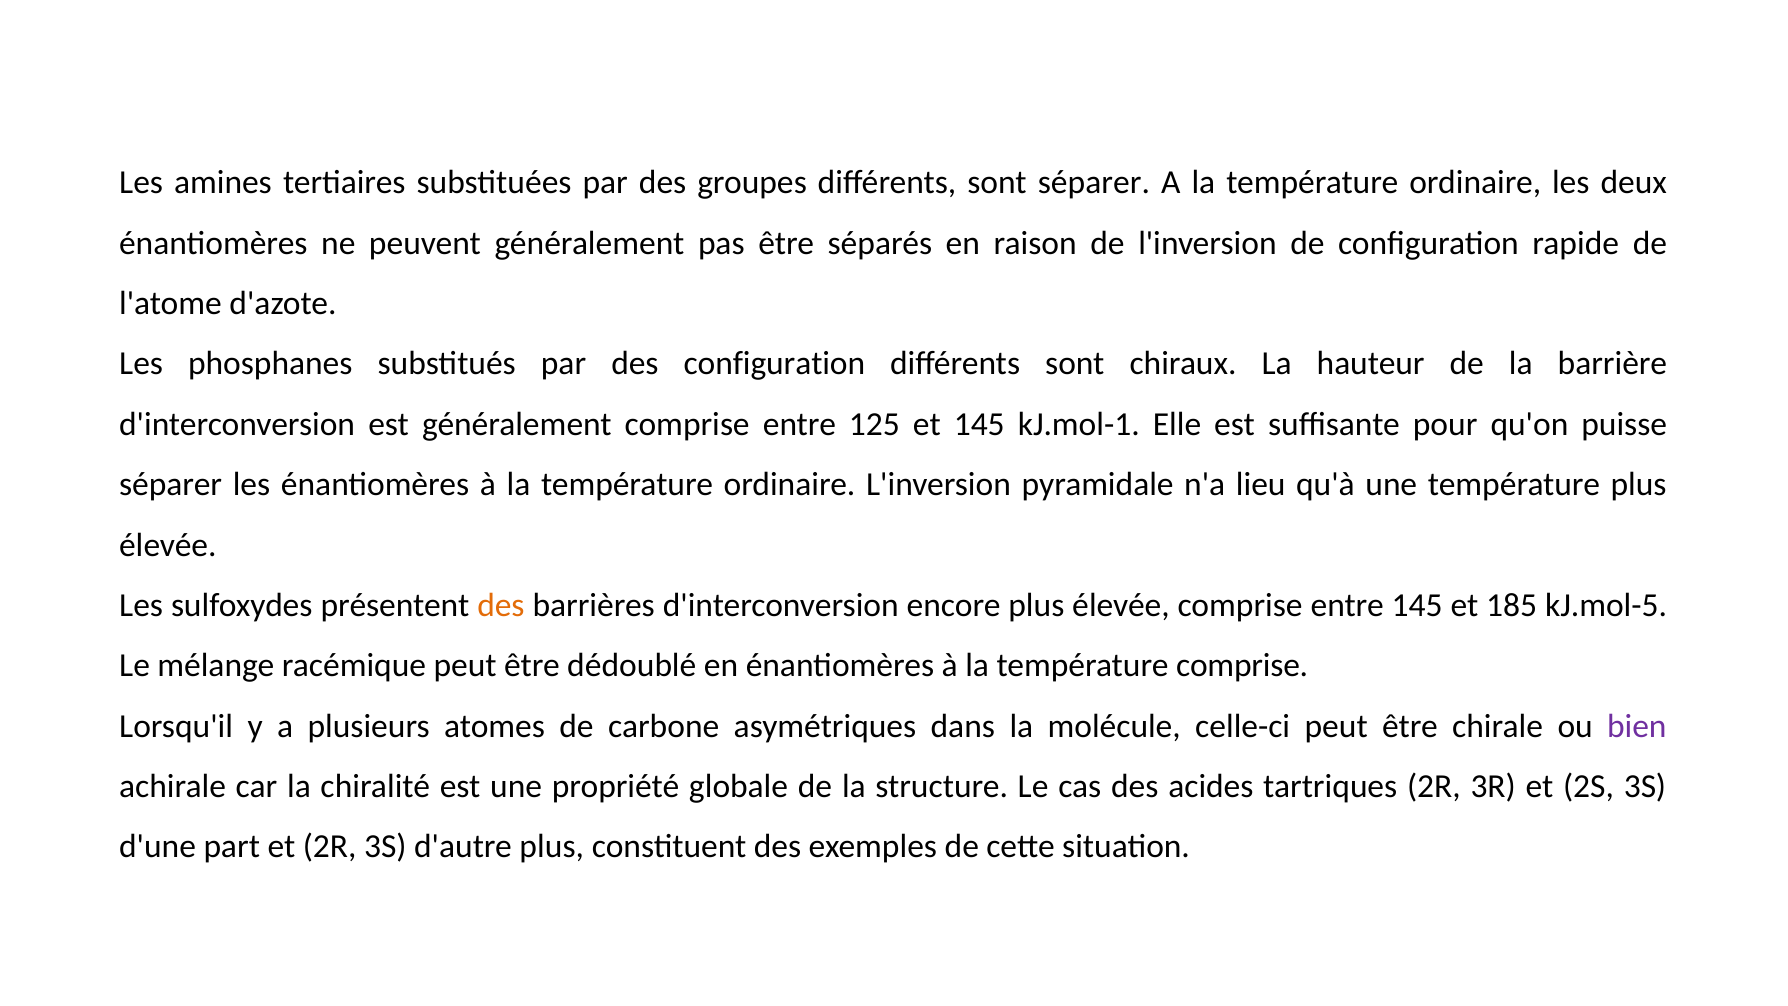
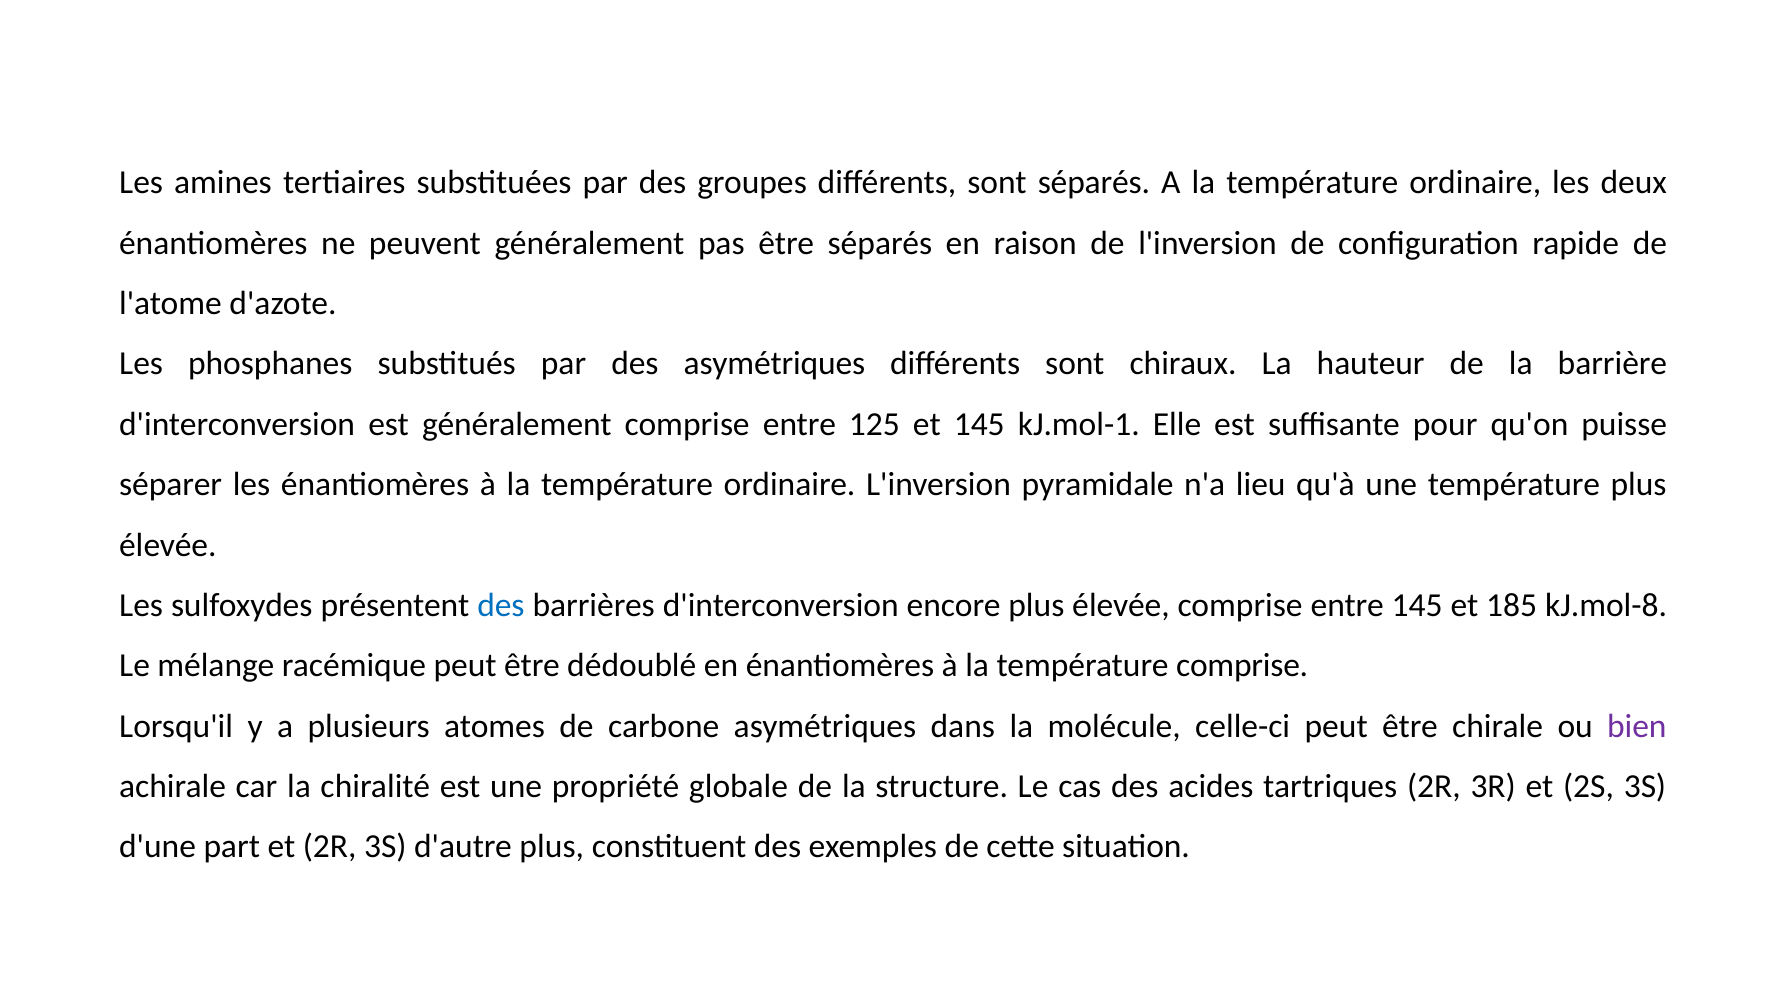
sont séparer: séparer -> séparés
des configuration: configuration -> asymétriques
des at (501, 605) colour: orange -> blue
kJ.mol-5: kJ.mol-5 -> kJ.mol-8
